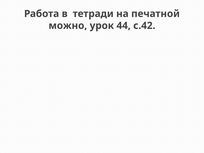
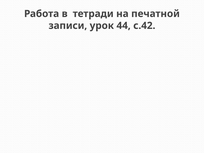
можно: можно -> записи
